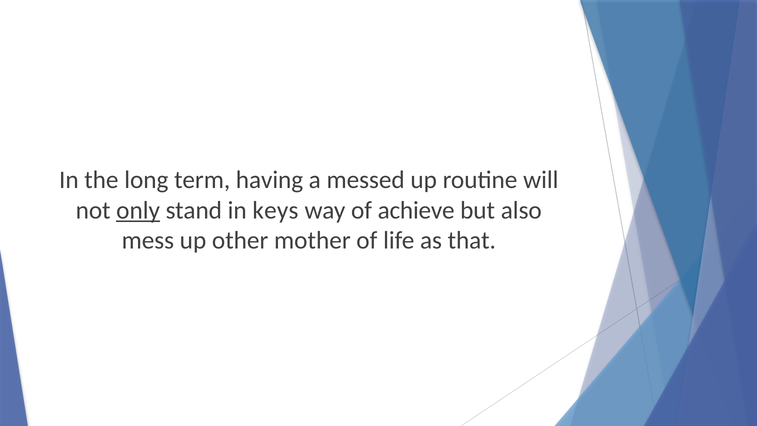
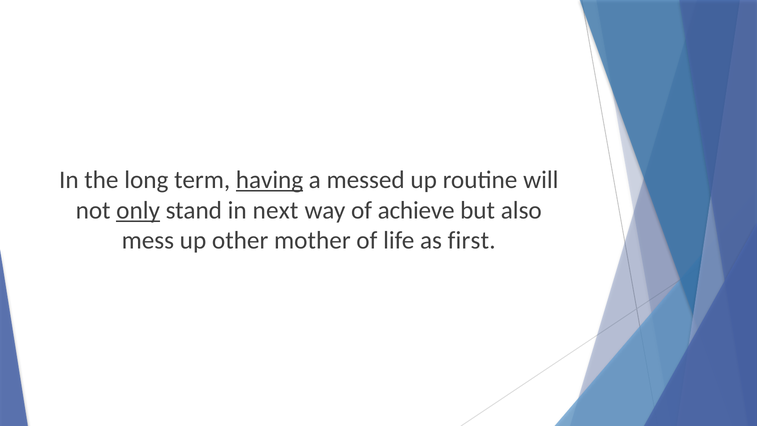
having underline: none -> present
keys: keys -> next
that: that -> first
